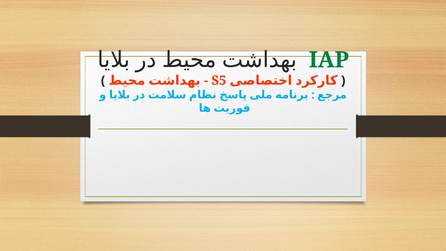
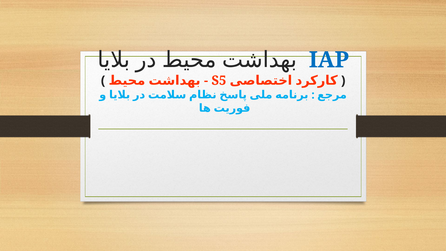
IAP colour: green -> blue
